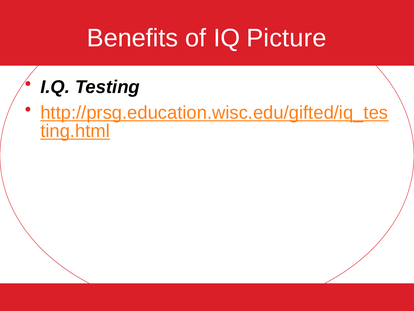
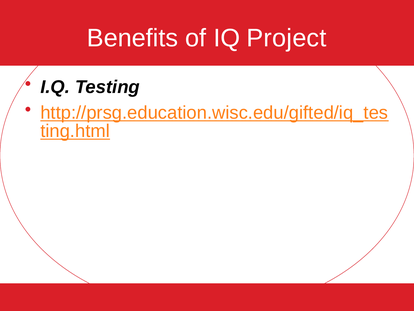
Picture: Picture -> Project
